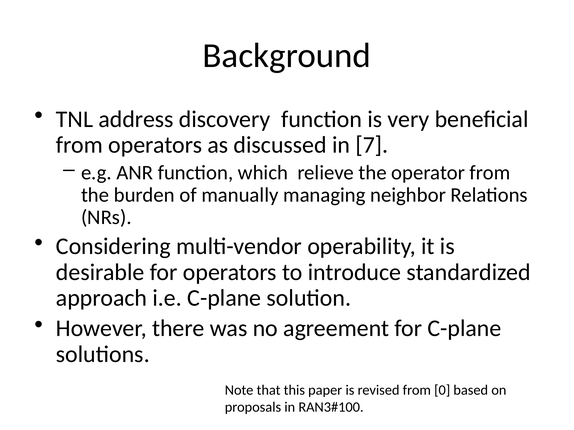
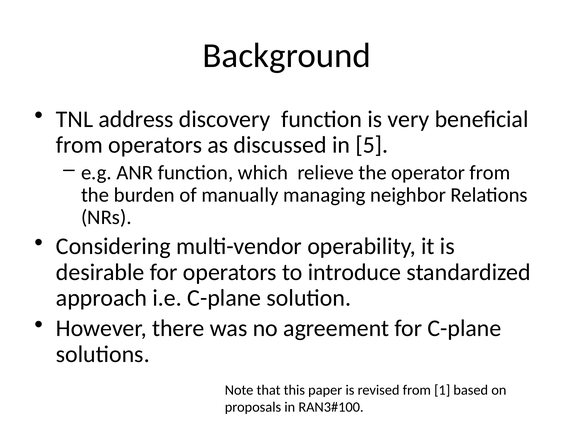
7: 7 -> 5
0: 0 -> 1
